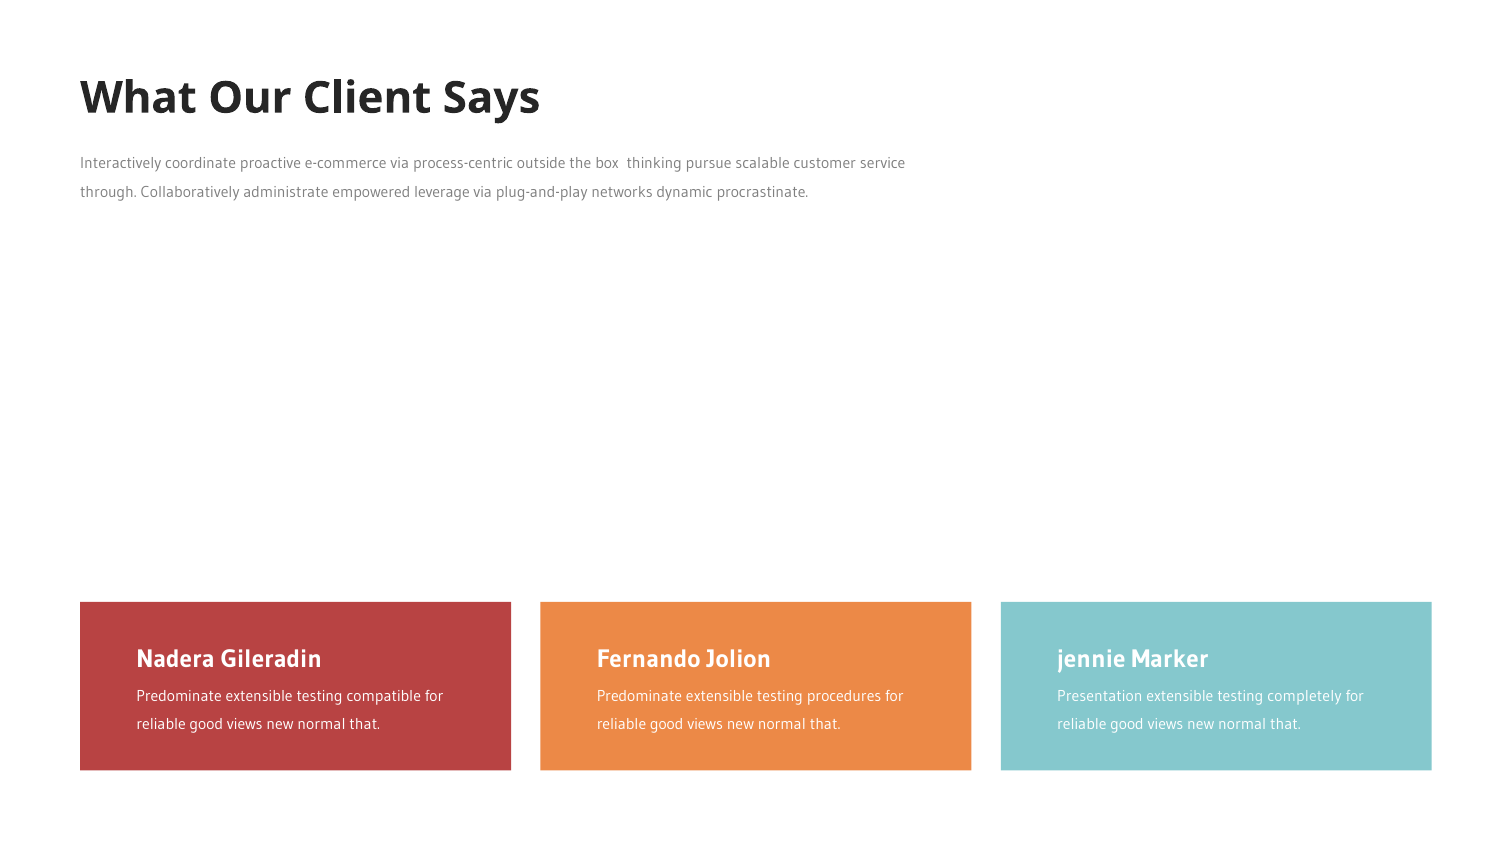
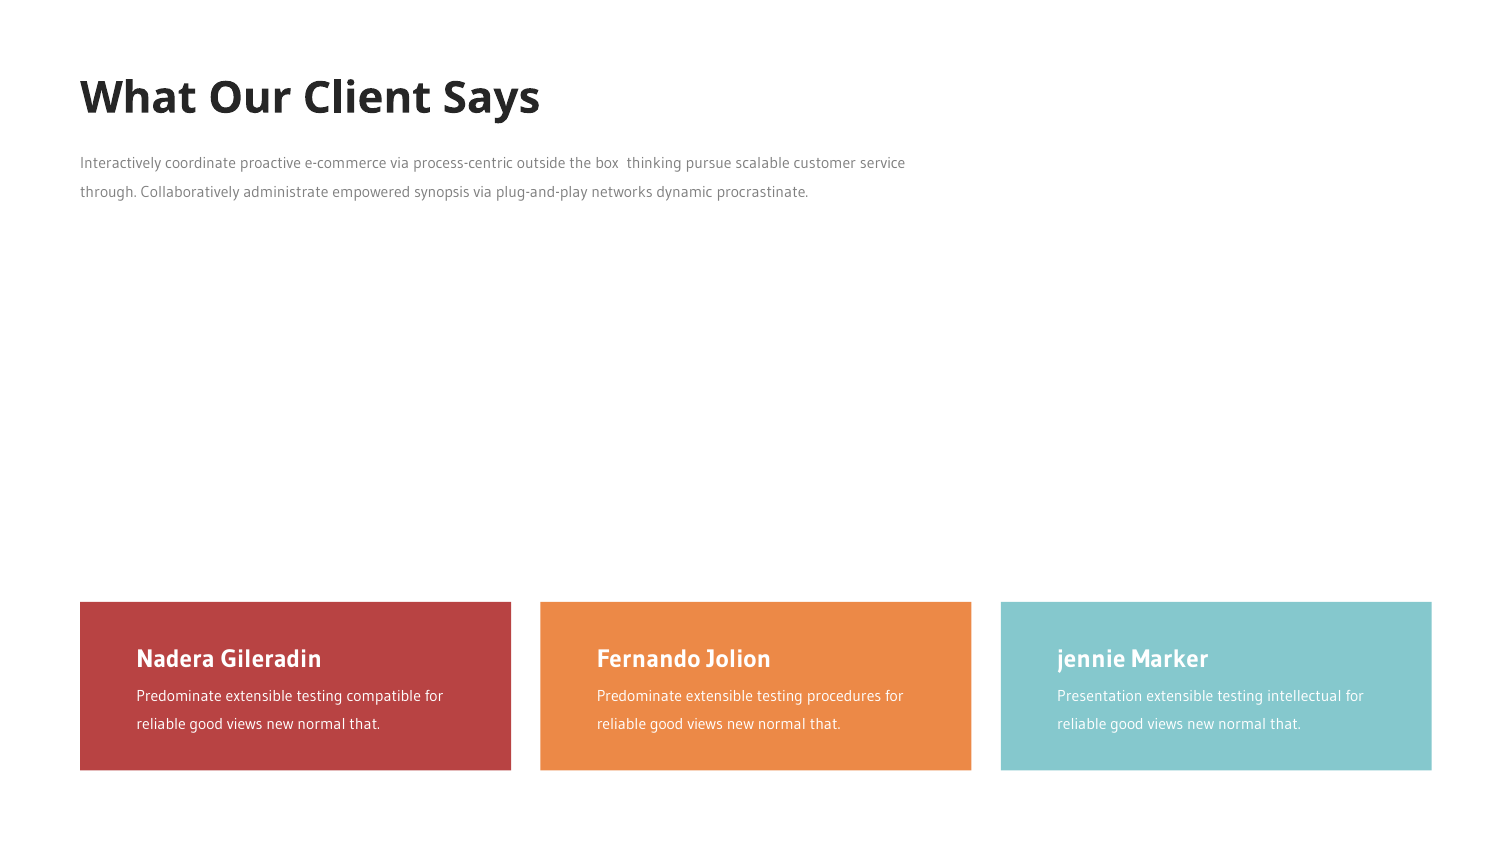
leverage: leverage -> synopsis
completely: completely -> intellectual
